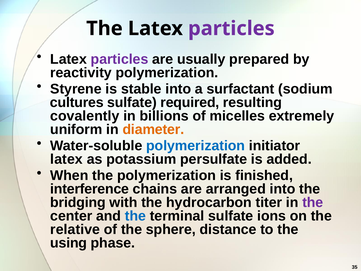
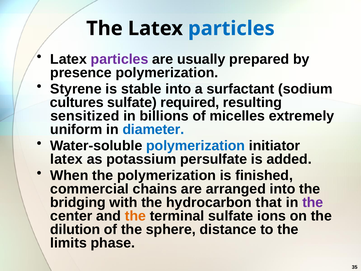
particles at (231, 28) colour: purple -> blue
reactivity: reactivity -> presence
covalently: covalently -> sensitized
diameter colour: orange -> blue
interference: interference -> commercial
titer: titer -> that
the at (135, 216) colour: blue -> orange
relative: relative -> dilution
using: using -> limits
